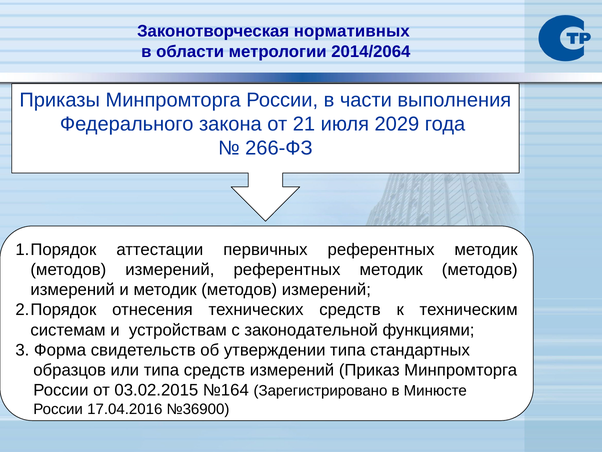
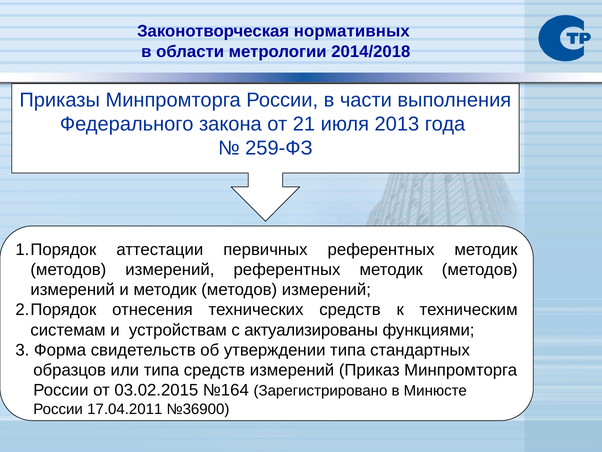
2014/2064: 2014/2064 -> 2014/2018
2029: 2029 -> 2013
266-ФЗ: 266-ФЗ -> 259-ФЗ
законодательной: законодательной -> актуализированы
17.04.2016: 17.04.2016 -> 17.04.2011
